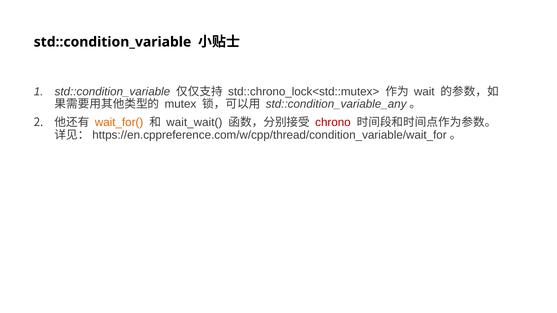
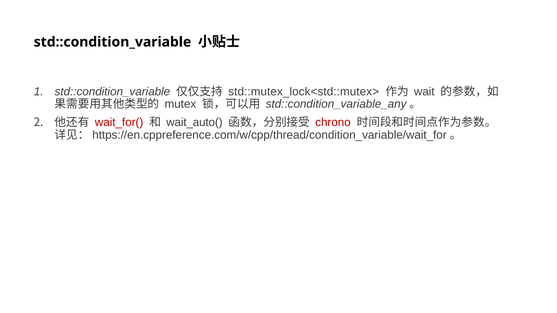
std::chrono_lock<std::mutex>: std::chrono_lock<std::mutex> -> std::mutex_lock<std::mutex>
wait_for( colour: orange -> red
wait_wait(: wait_wait( -> wait_auto(
